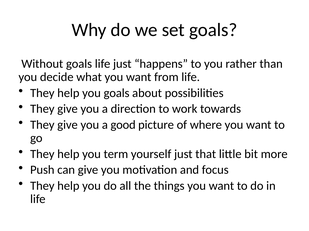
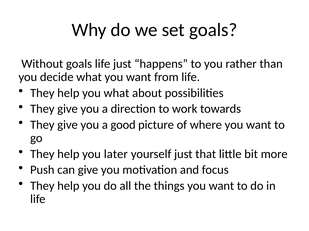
you goals: goals -> what
term: term -> later
